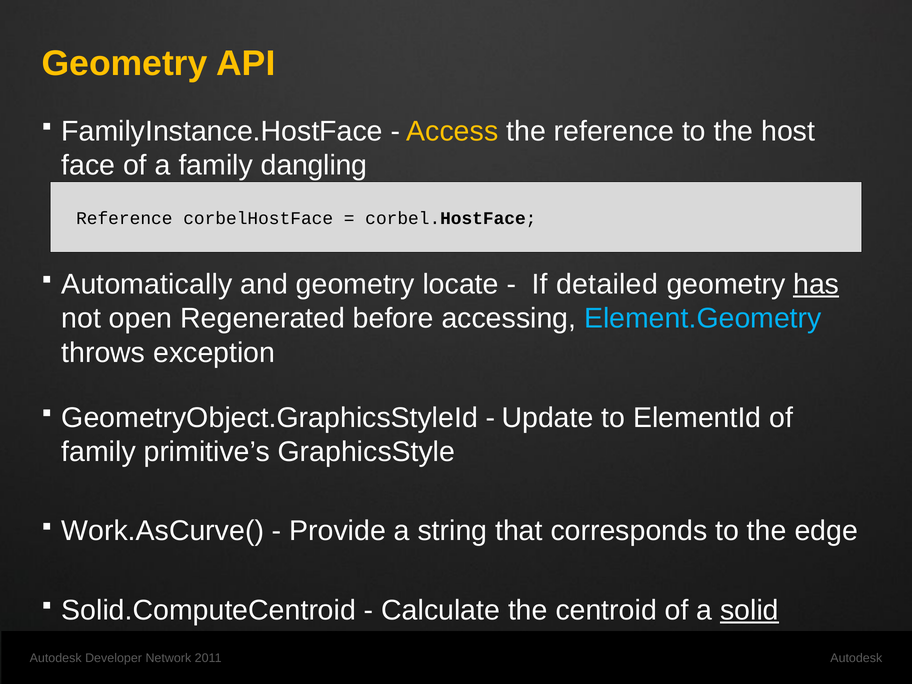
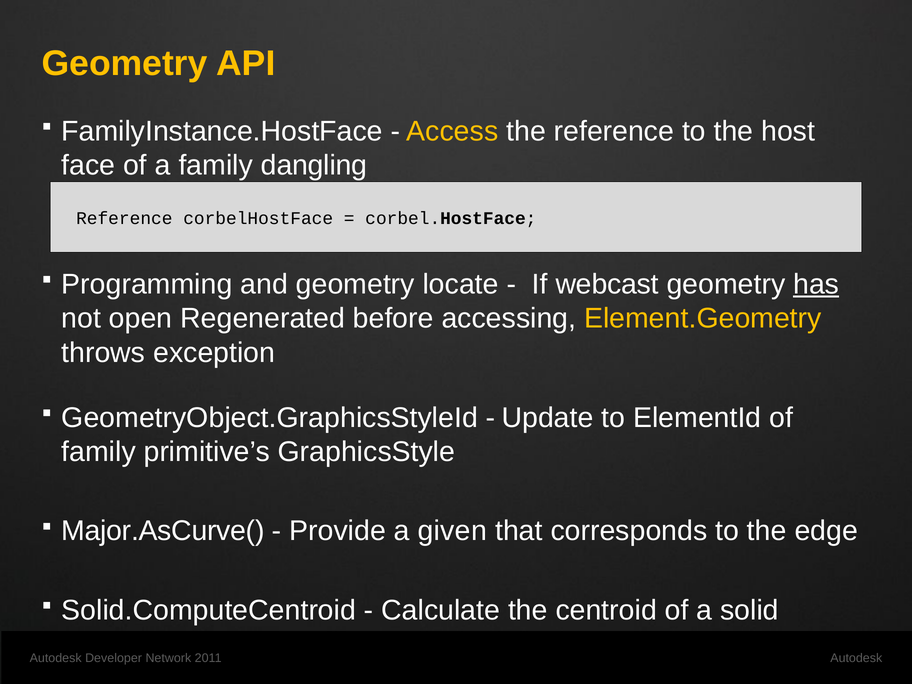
Automatically: Automatically -> Programming
detailed: detailed -> webcast
Element.Geometry colour: light blue -> yellow
Work.AsCurve(: Work.AsCurve( -> Major.AsCurve(
string: string -> given
solid underline: present -> none
